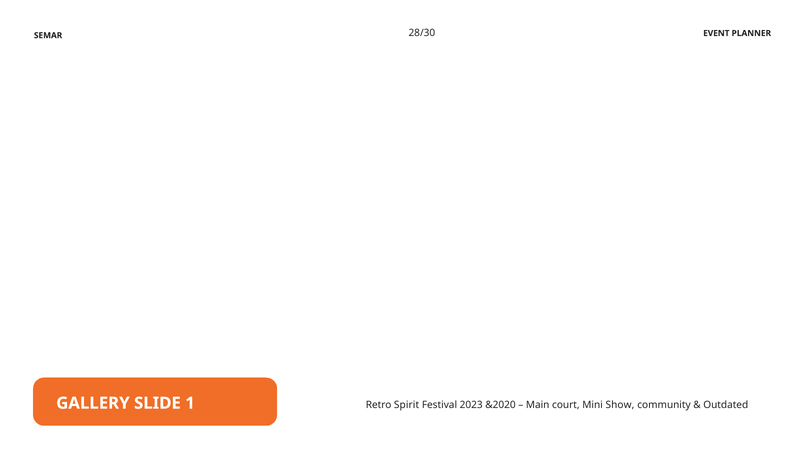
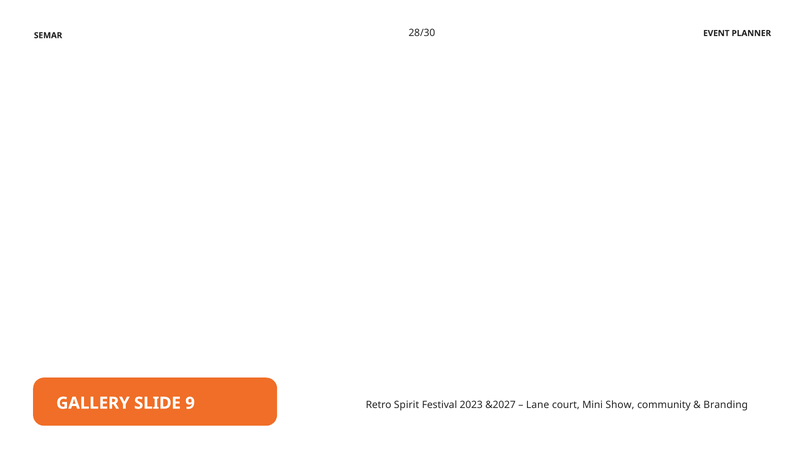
1: 1 -> 9
&2020: &2020 -> &2027
Main: Main -> Lane
Outdated: Outdated -> Branding
